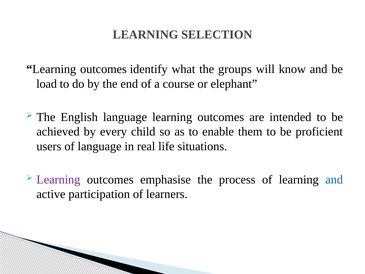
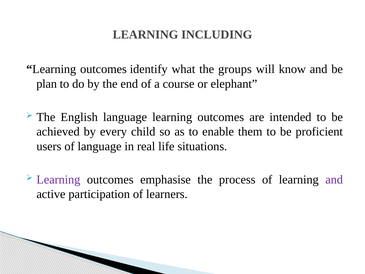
SELECTION: SELECTION -> INCLUDING
load: load -> plan
and at (334, 179) colour: blue -> purple
